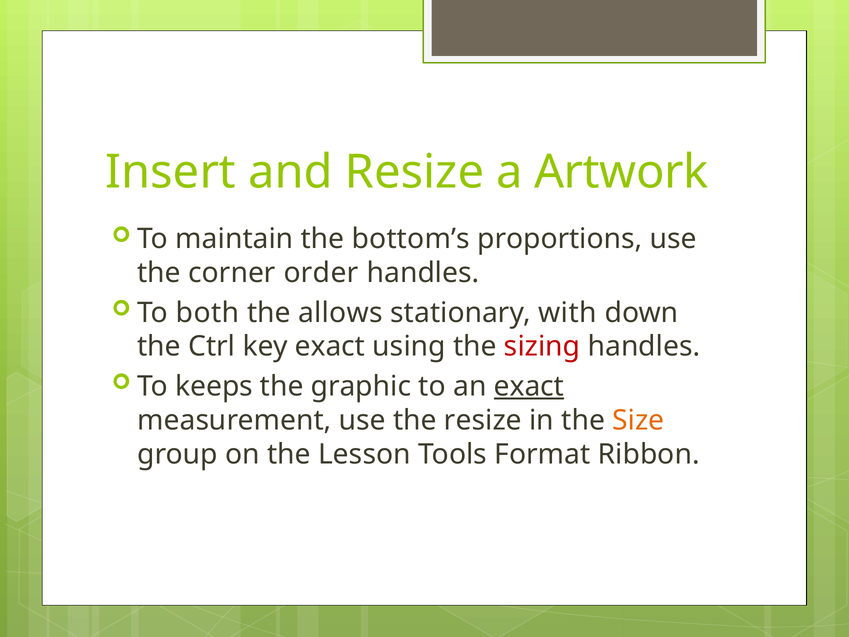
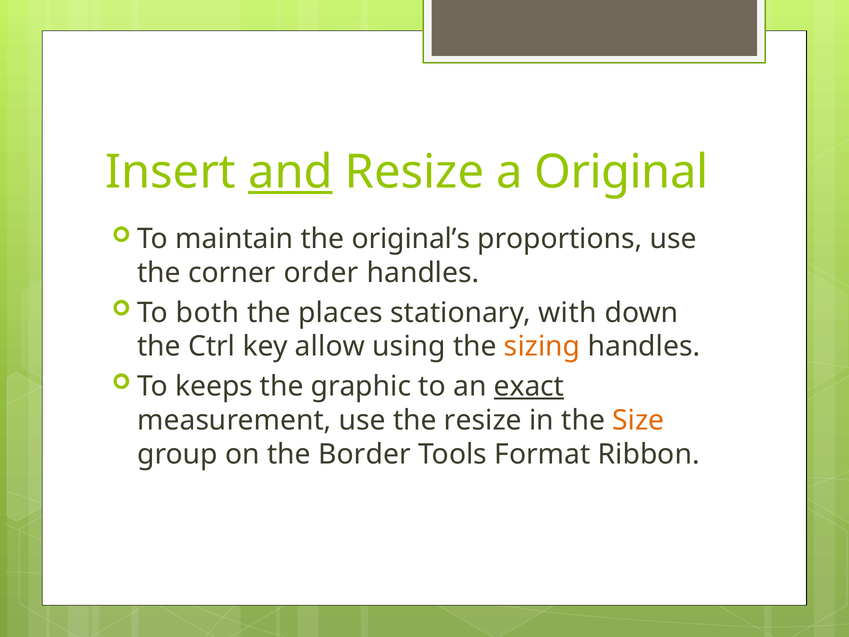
and underline: none -> present
Artwork: Artwork -> Original
bottom’s: bottom’s -> original’s
allows: allows -> places
key exact: exact -> allow
sizing colour: red -> orange
Lesson: Lesson -> Border
